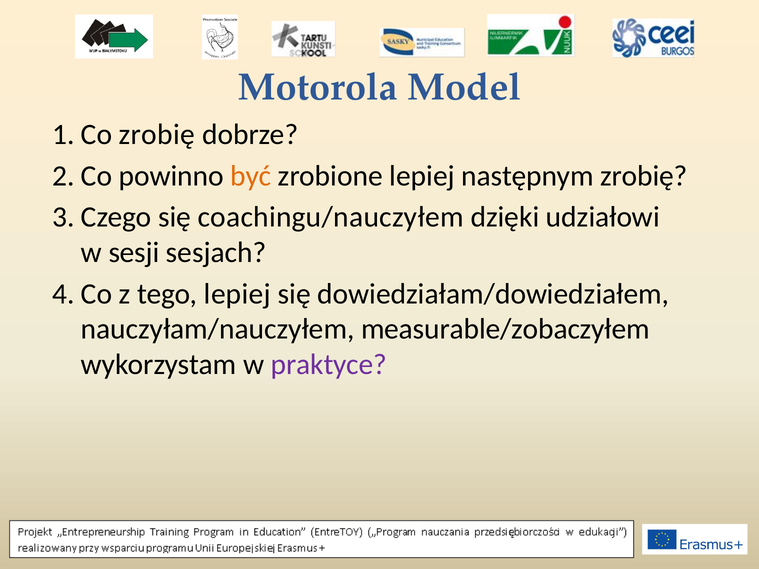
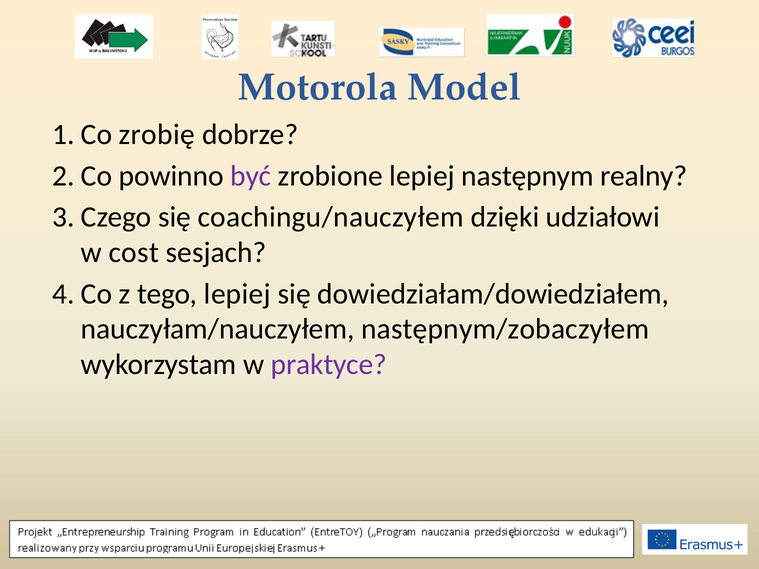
być colour: orange -> purple
następnym zrobię: zrobię -> realny
sesji: sesji -> cost
measurable/zobaczyłem: measurable/zobaczyłem -> następnym/zobaczyłem
